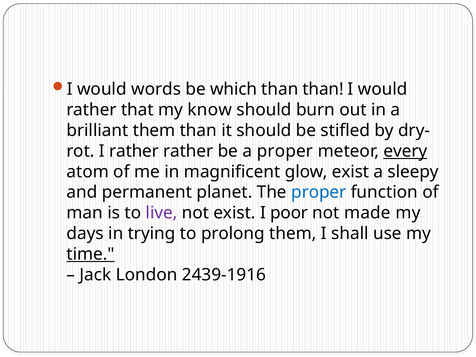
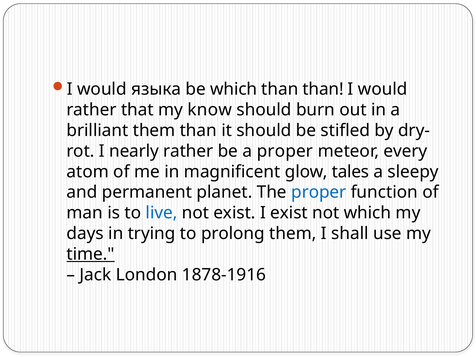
words: words -> языка
I rather: rather -> nearly
every underline: present -> none
glow exist: exist -> tales
live colour: purple -> blue
I poor: poor -> exist
not made: made -> which
2439-1916: 2439-1916 -> 1878-1916
